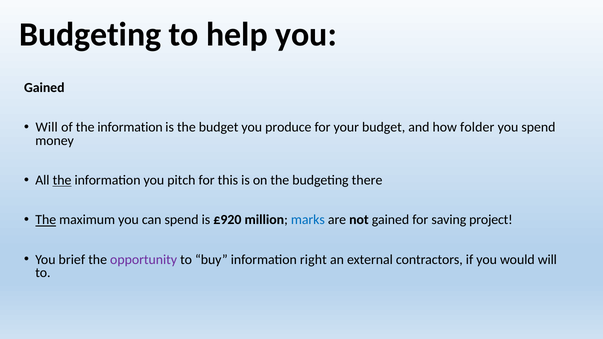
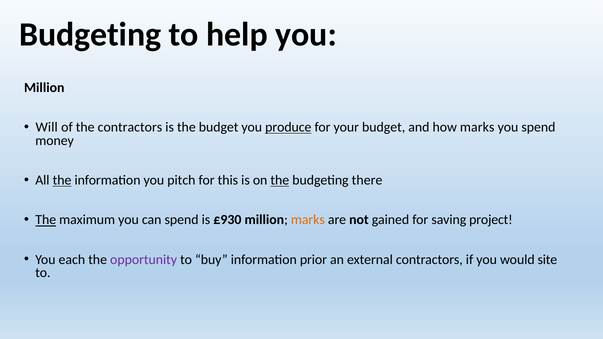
Gained at (44, 88): Gained -> Million
of the information: information -> contractors
produce underline: none -> present
how folder: folder -> marks
the at (280, 180) underline: none -> present
£920: £920 -> £930
marks at (308, 220) colour: blue -> orange
brief: brief -> each
right: right -> prior
would will: will -> site
